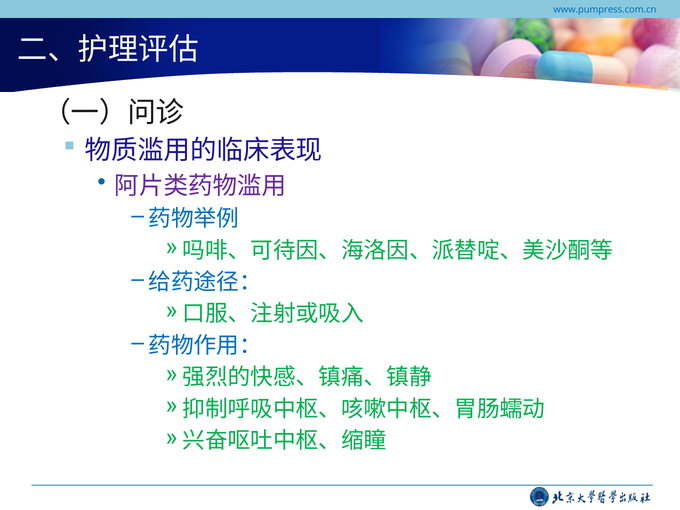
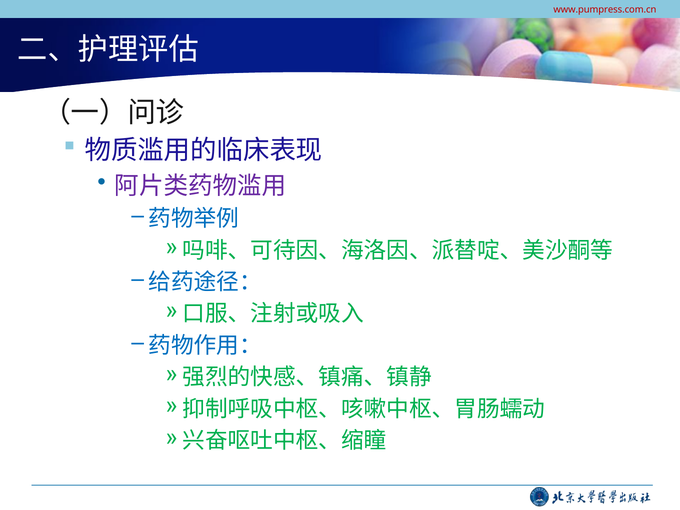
www.pumpress.com.cn colour: blue -> red
